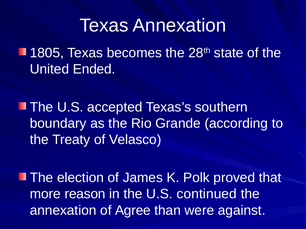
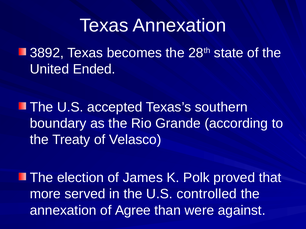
1805: 1805 -> 3892
reason: reason -> served
continued: continued -> controlled
